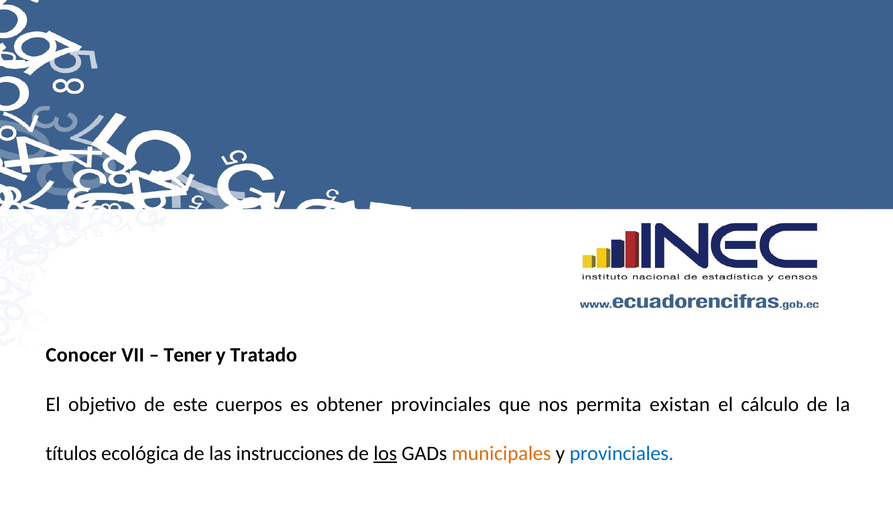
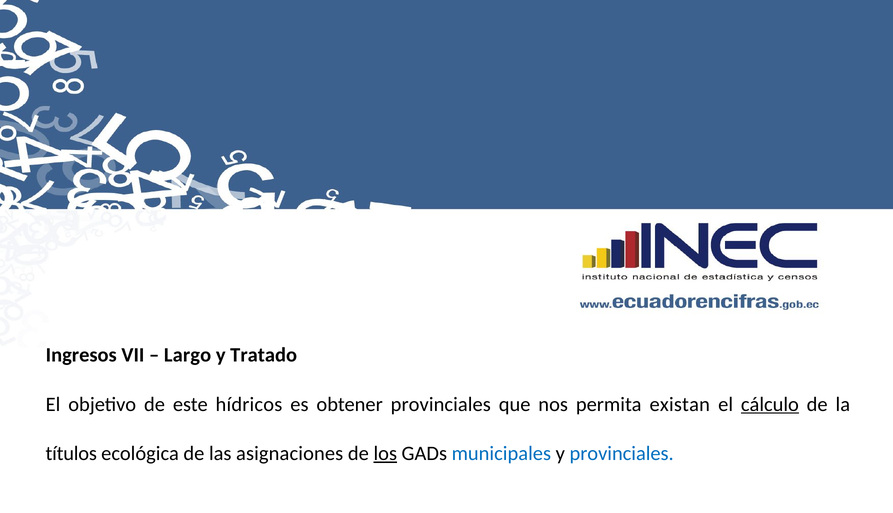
Conocer: Conocer -> Ingresos
Tener: Tener -> Largo
cuerpos: cuerpos -> hídricos
cálculo underline: none -> present
instrucciones: instrucciones -> asignaciones
municipales colour: orange -> blue
